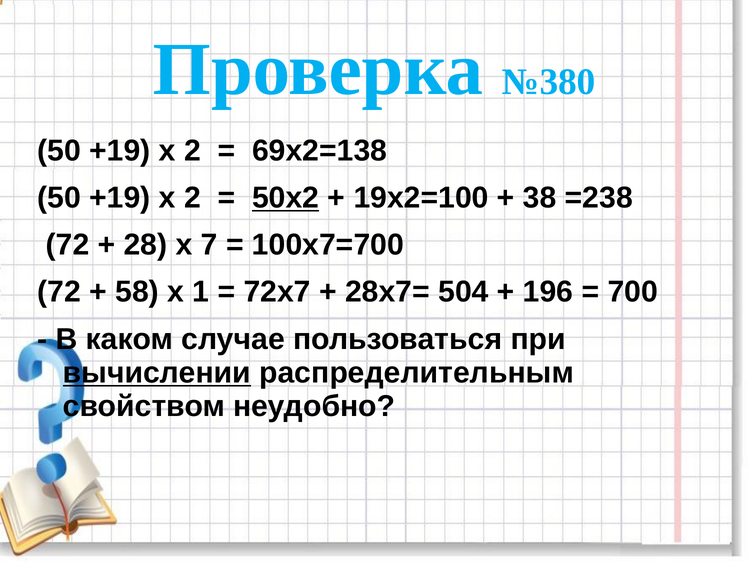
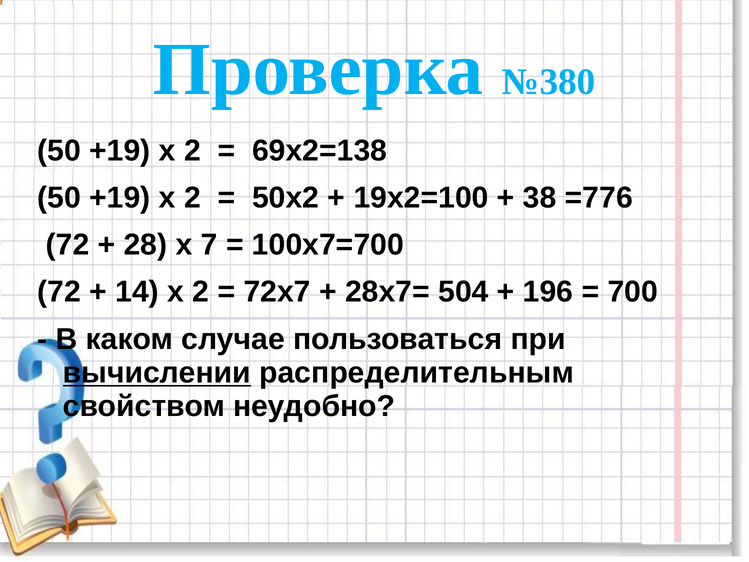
50х2 underline: present -> none
=238: =238 -> =776
58: 58 -> 14
1 at (201, 292): 1 -> 2
